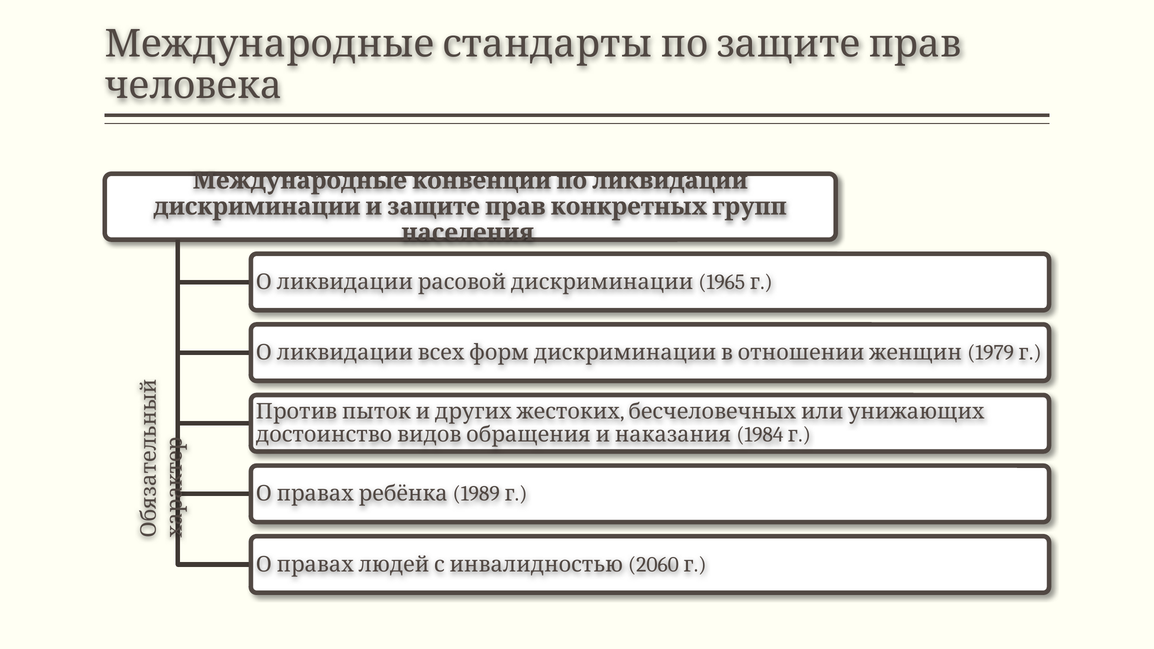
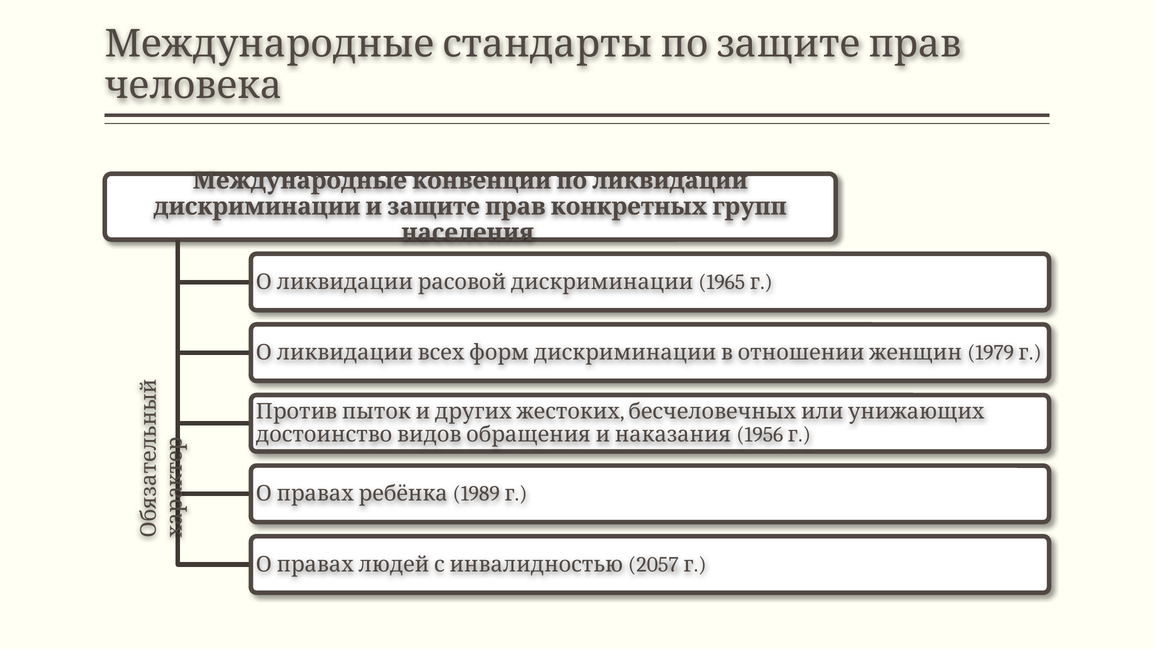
1984: 1984 -> 1956
2060: 2060 -> 2057
